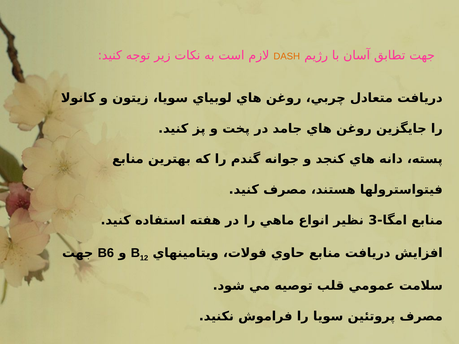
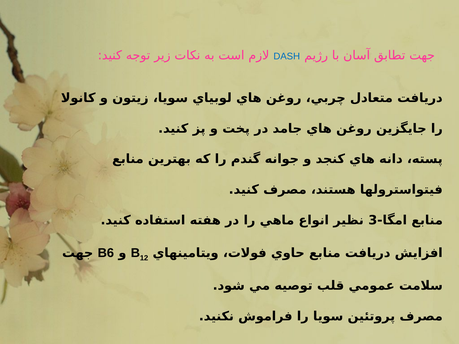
DASH colour: orange -> blue
